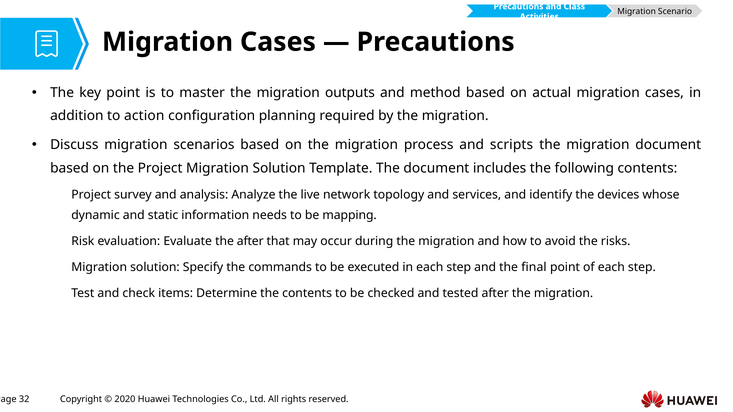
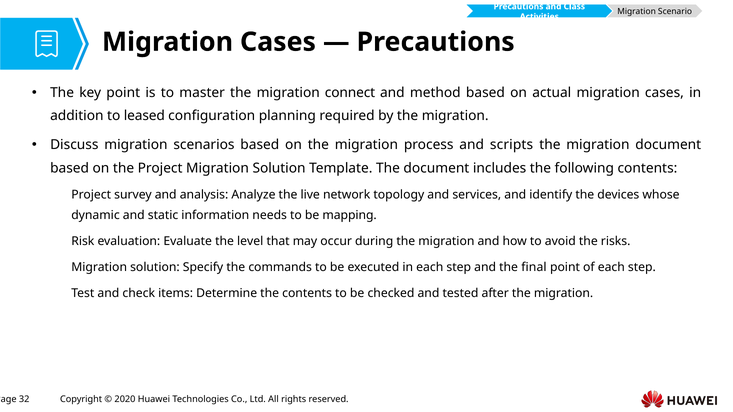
outputs: outputs -> connect
action: action -> leased
the after: after -> level
